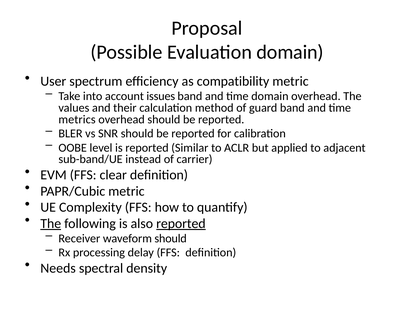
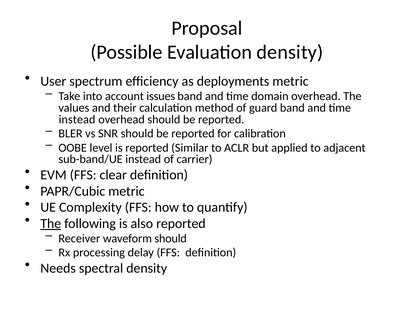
Evaluation domain: domain -> density
compatibility: compatibility -> deployments
metrics at (77, 119): metrics -> instead
reported at (181, 223) underline: present -> none
